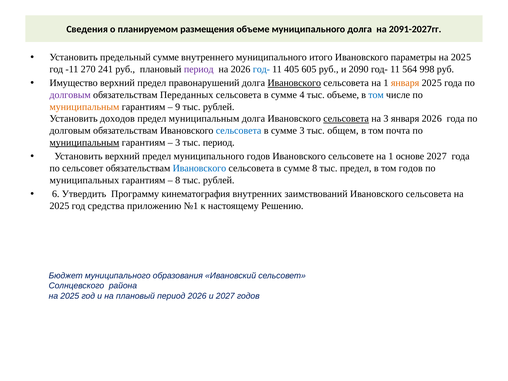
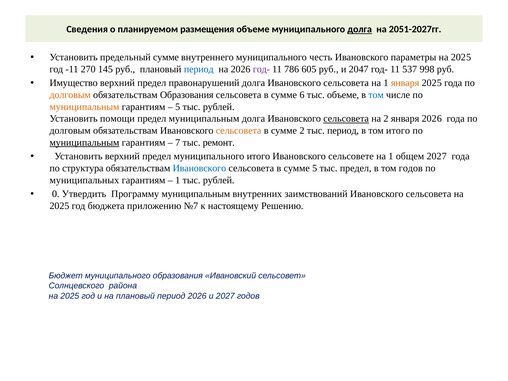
долга at (360, 29) underline: none -> present
2091-2027гг: 2091-2027гг -> 2051-2027гг
итого: итого -> честь
241: 241 -> 145
период at (199, 69) colour: purple -> blue
год- at (261, 69) colour: blue -> purple
405: 405 -> 786
2090: 2090 -> 2047
564: 564 -> 537
Ивановского at (294, 83) underline: present -> none
долговым at (70, 95) colour: purple -> orange
обязательствам Переданных: Переданных -> Образования
4: 4 -> 6
9 at (178, 107): 9 -> 5
доходов: доходов -> помощи
на 3: 3 -> 2
сельсовета at (239, 131) colour: blue -> orange
сумме 3: 3 -> 2
тыс общем: общем -> период
том почта: почта -> итого
3 at (178, 142): 3 -> 7
тыс период: период -> ремонт
муниципального годов: годов -> итого
основе: основе -> общем
по сельсовет: сельсовет -> структура
сумме 8: 8 -> 5
8 at (178, 180): 8 -> 1
6: 6 -> 0
Программу кинематография: кинематография -> муниципальным
средства: средства -> бюджета
№1: №1 -> №7
